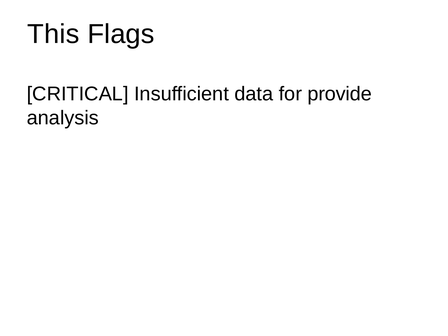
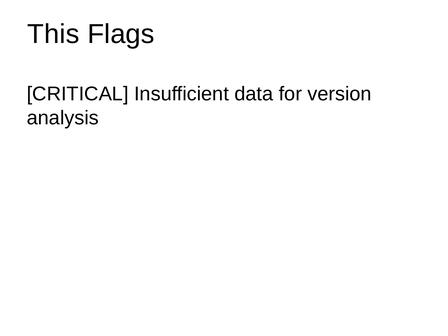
provide: provide -> version
